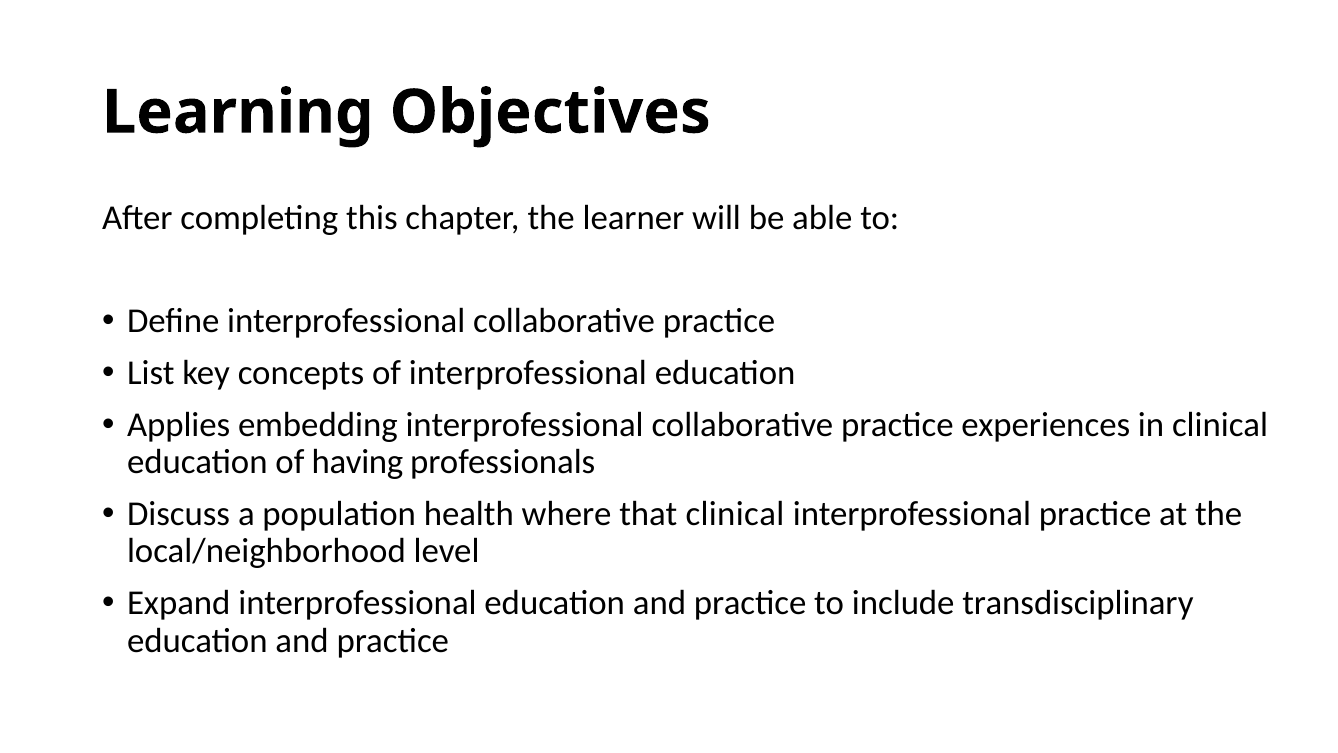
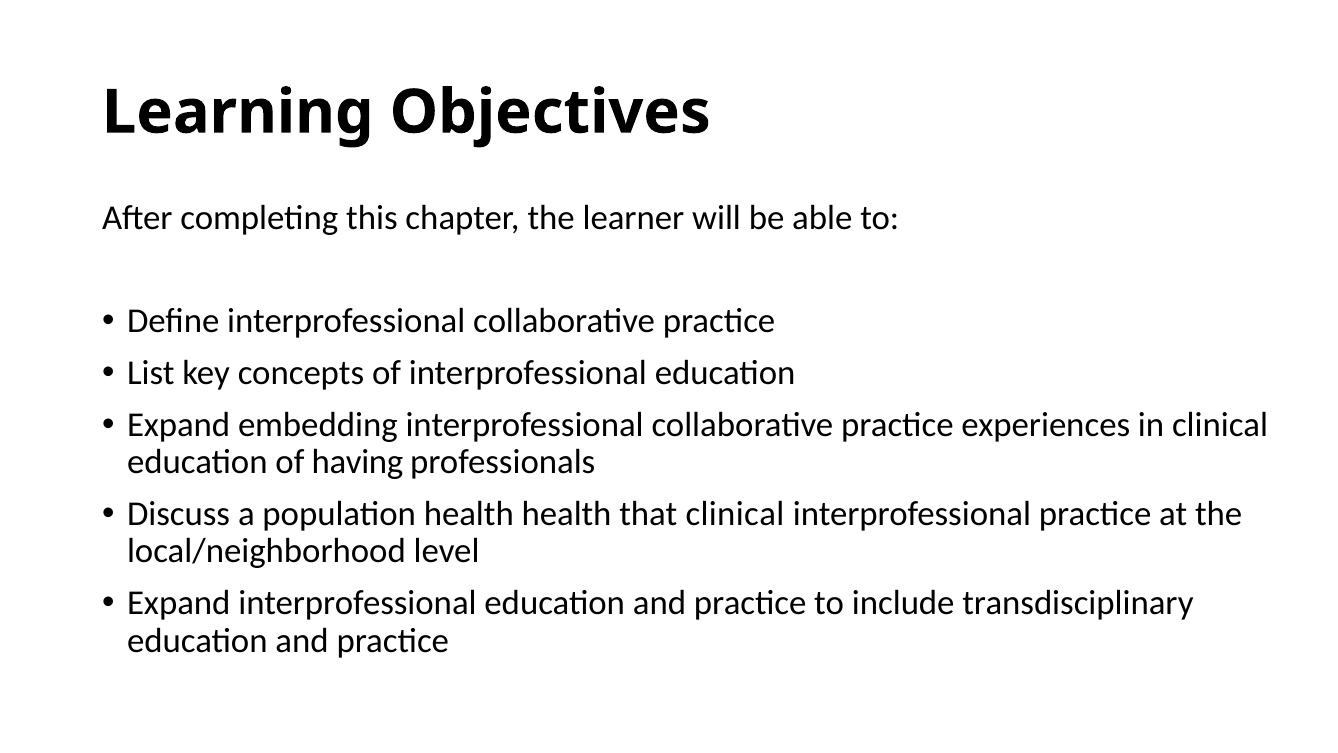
Applies at (179, 424): Applies -> Expand
health where: where -> health
